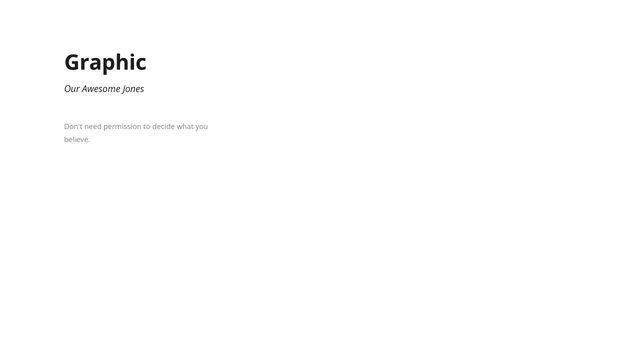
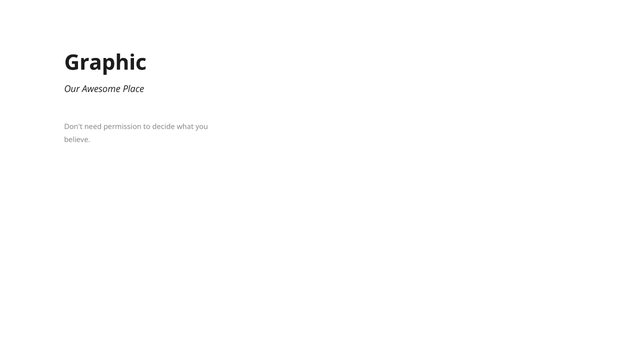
Jones: Jones -> Place
